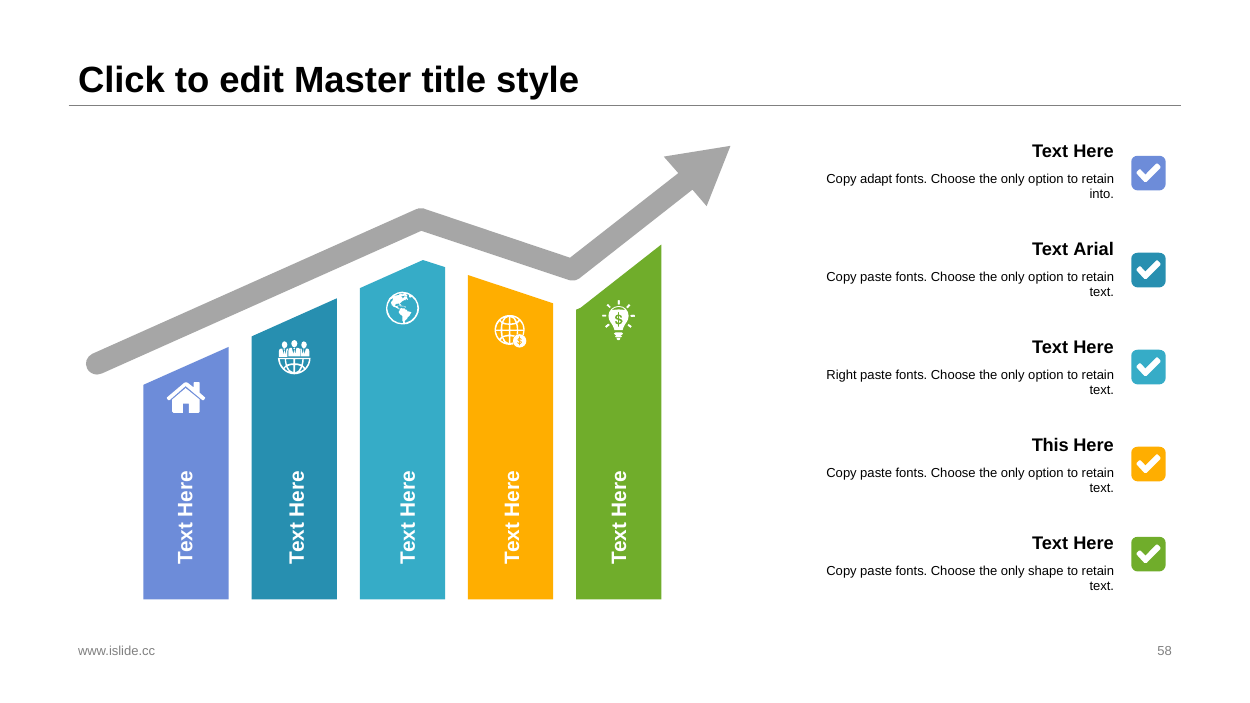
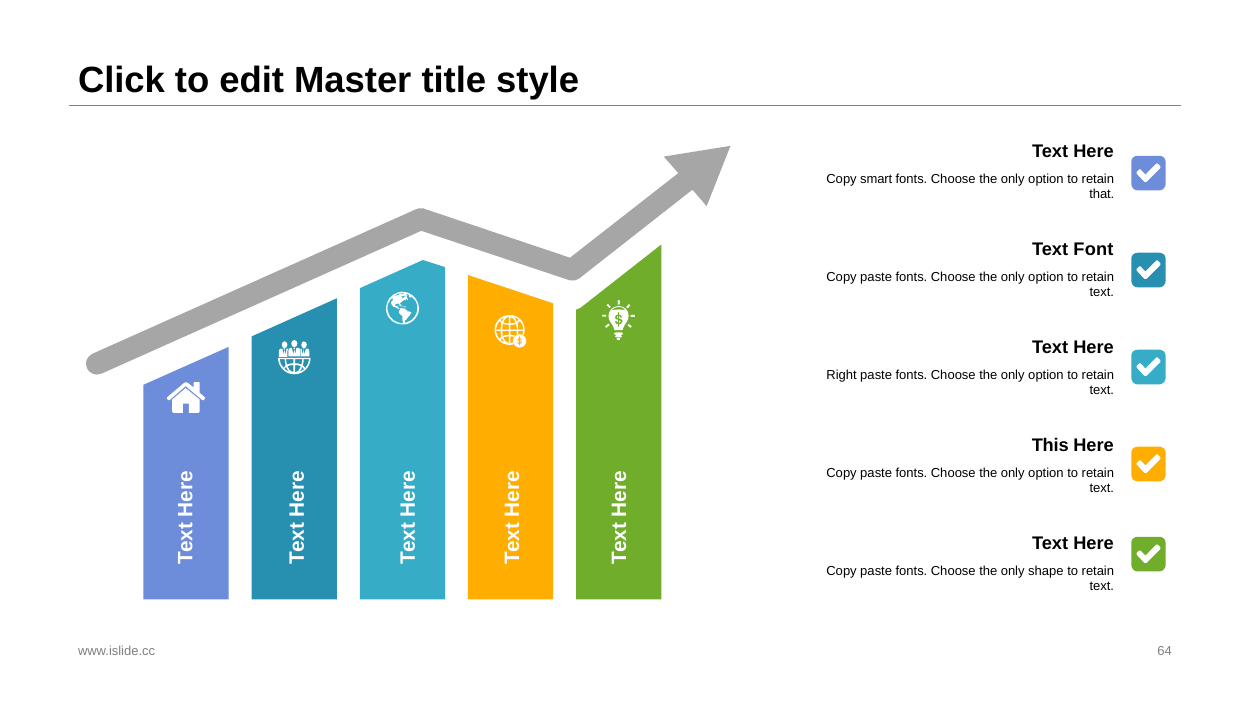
adapt: adapt -> smart
into: into -> that
Arial: Arial -> Font
58: 58 -> 64
